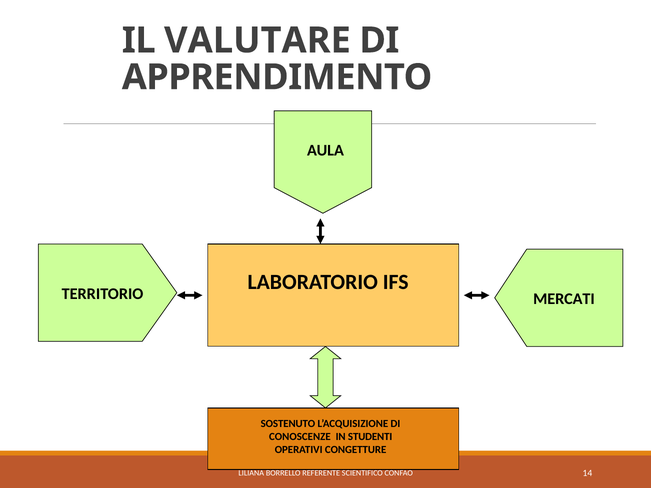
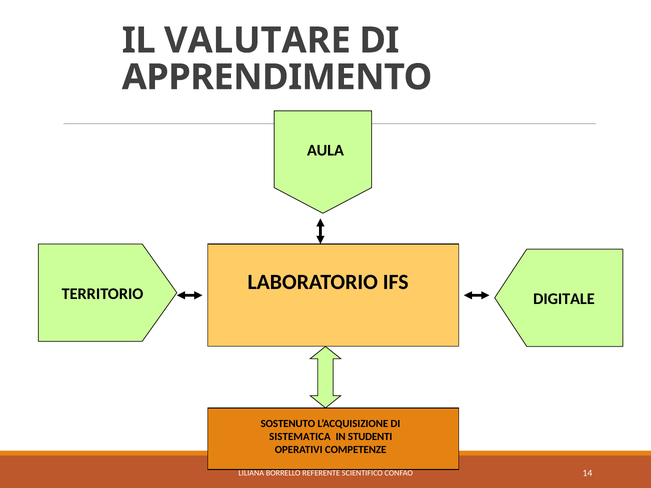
MERCATI: MERCATI -> DIGITALE
CONOSCENZE: CONOSCENZE -> SISTEMATICA
CONGETTURE: CONGETTURE -> COMPETENZE
